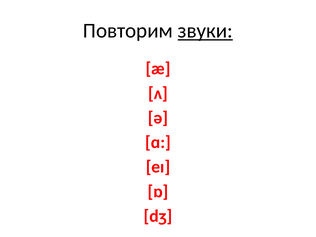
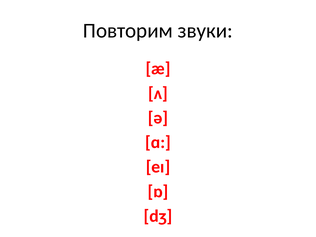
звуки underline: present -> none
